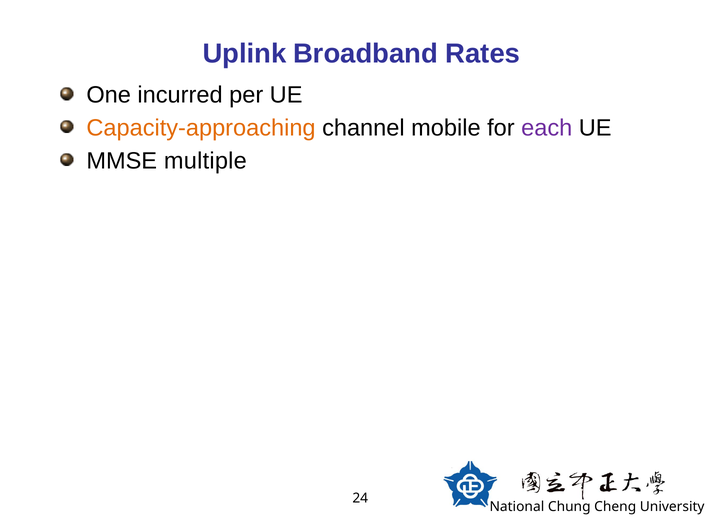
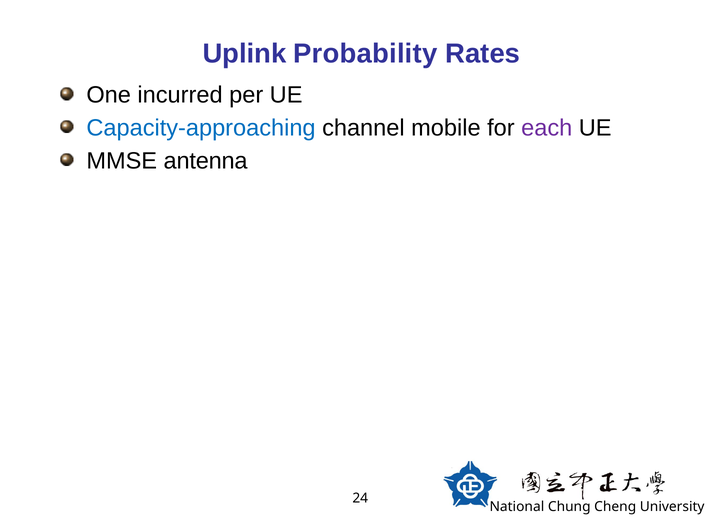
Broadband: Broadband -> Probability
Capacity-approaching colour: orange -> blue
multiple: multiple -> antenna
